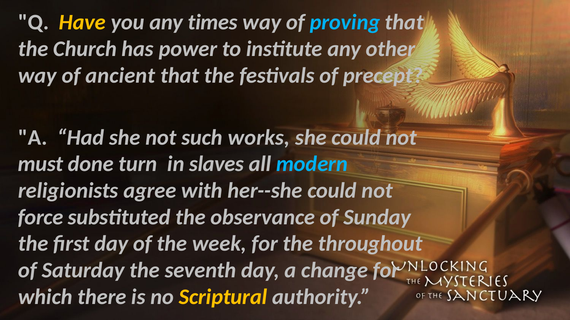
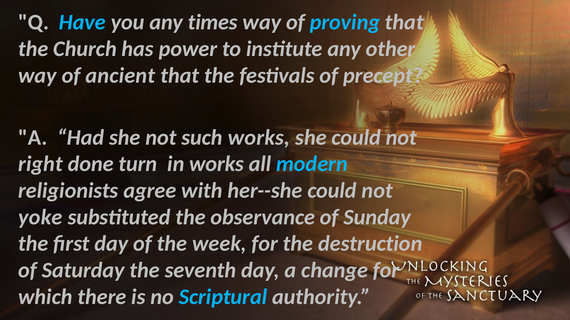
Have colour: yellow -> light blue
must: must -> right
in slaves: slaves -> works
force: force -> yoke
throughout: throughout -> destruction
Scriptural colour: yellow -> light blue
